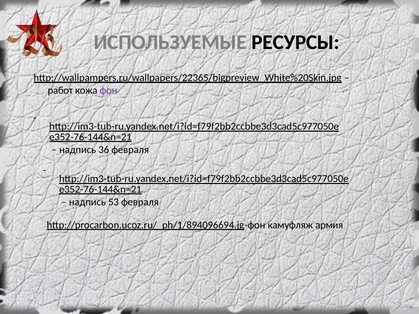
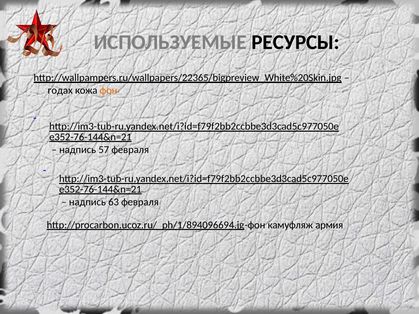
работ: работ -> годах
фон colour: purple -> orange
36: 36 -> 57
53: 53 -> 63
